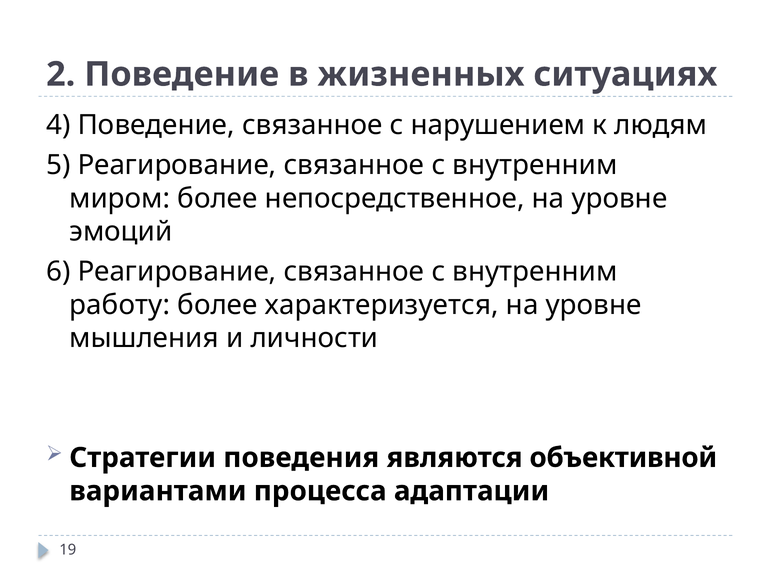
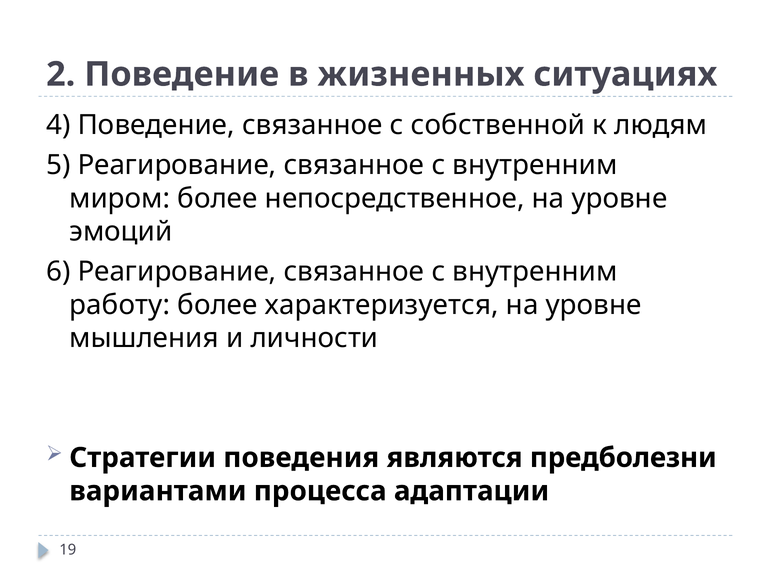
нарушением: нарушением -> собственной
объективной: объективной -> предболезни
